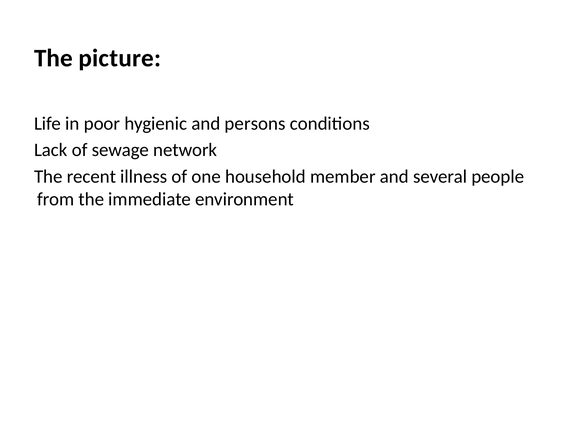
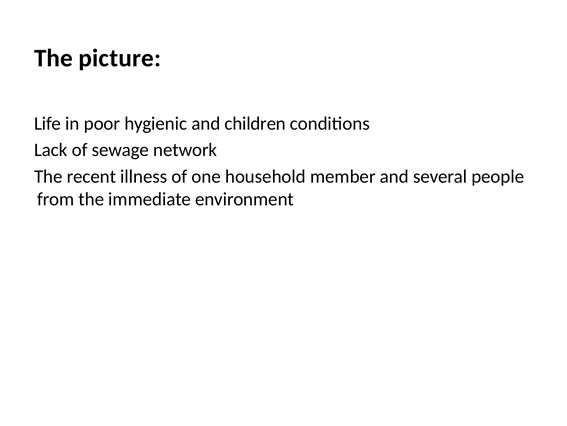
persons: persons -> children
